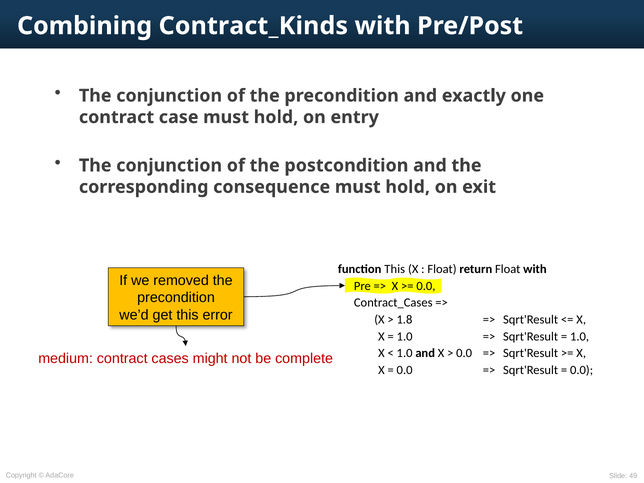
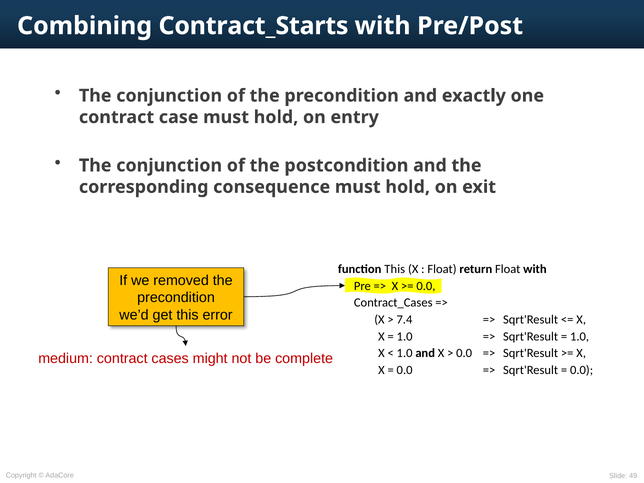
Contract_Kinds: Contract_Kinds -> Contract_Starts
1.8: 1.8 -> 7.4
